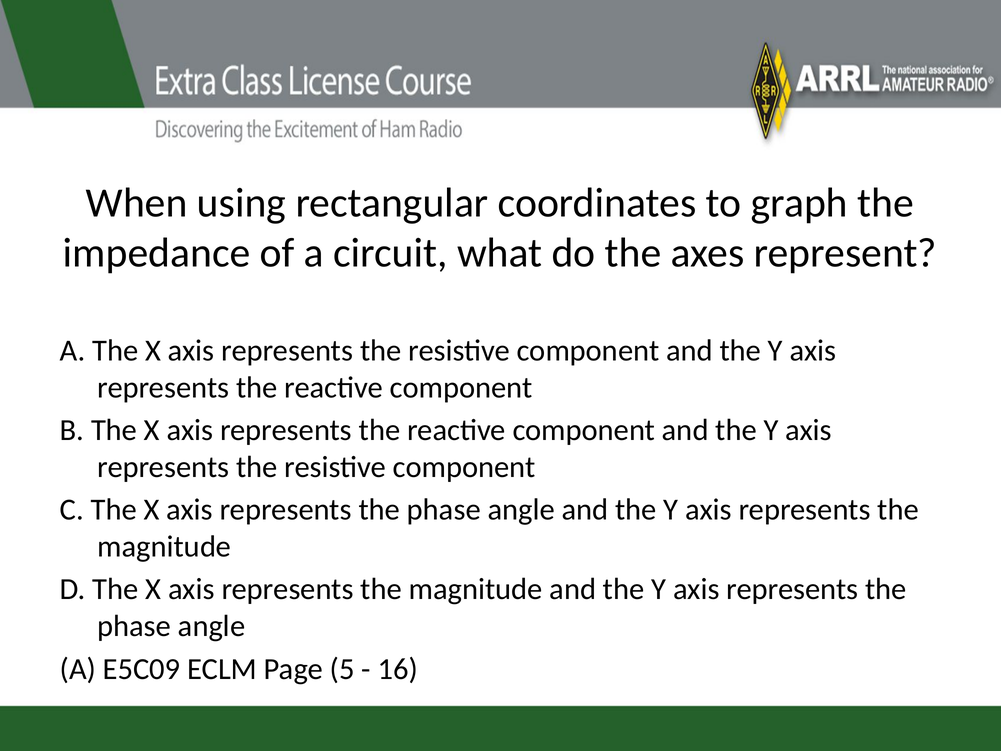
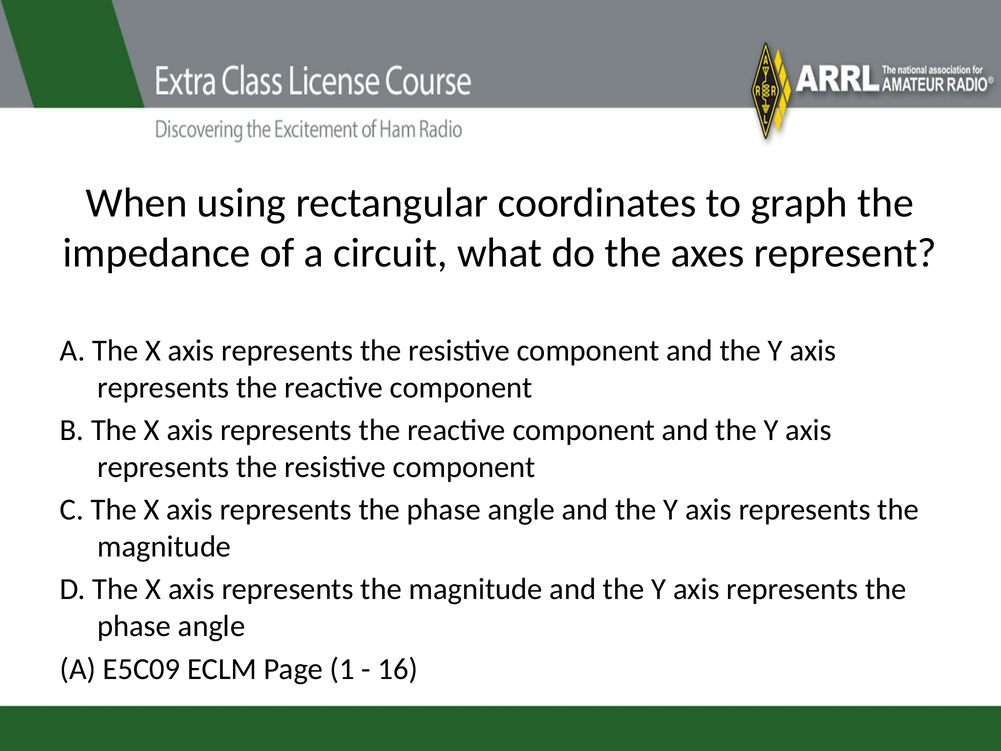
5: 5 -> 1
